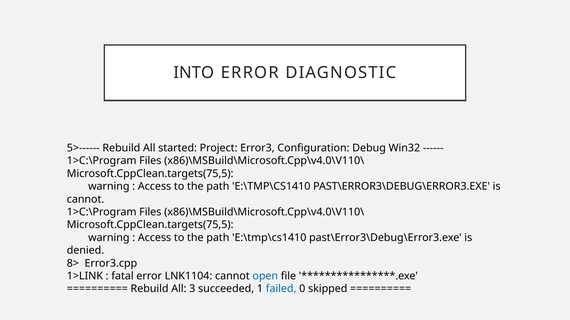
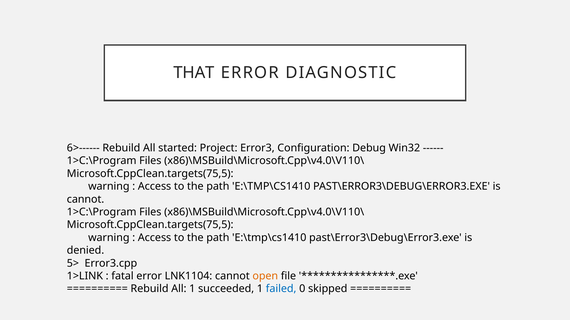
INTO: INTO -> THAT
5>------: 5>------ -> 6>------
8>: 8> -> 5>
open colour: blue -> orange
All 3: 3 -> 1
